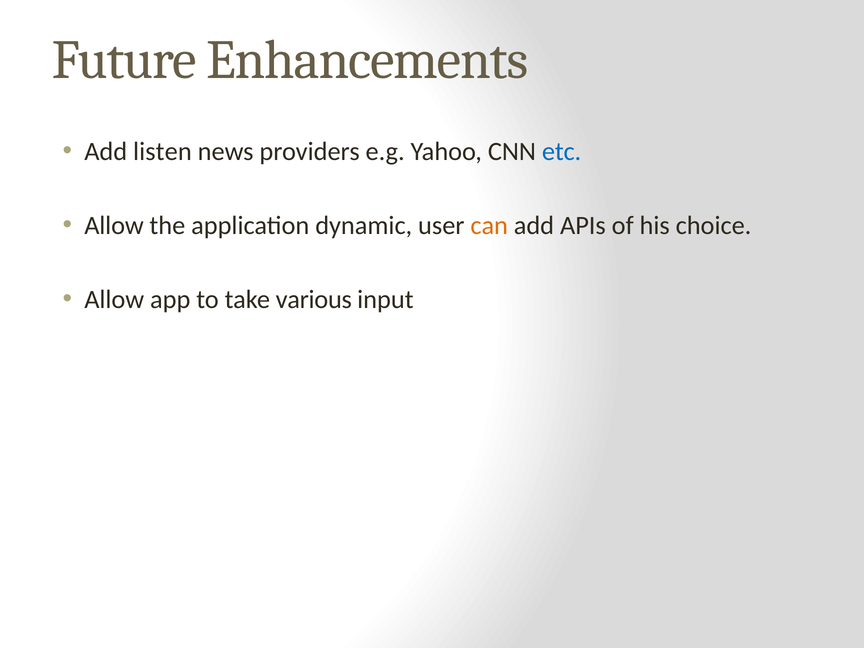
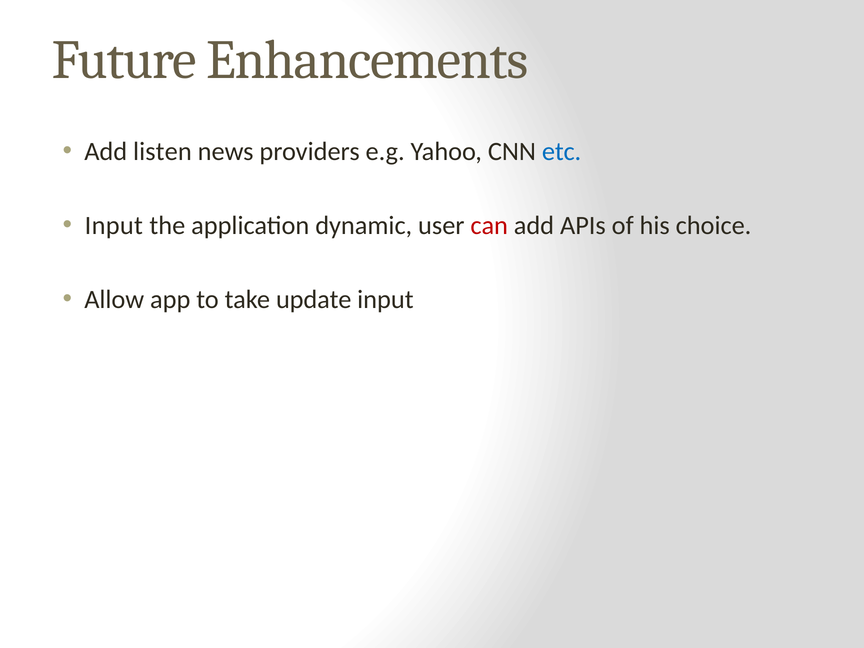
Allow at (114, 225): Allow -> Input
can colour: orange -> red
various: various -> update
